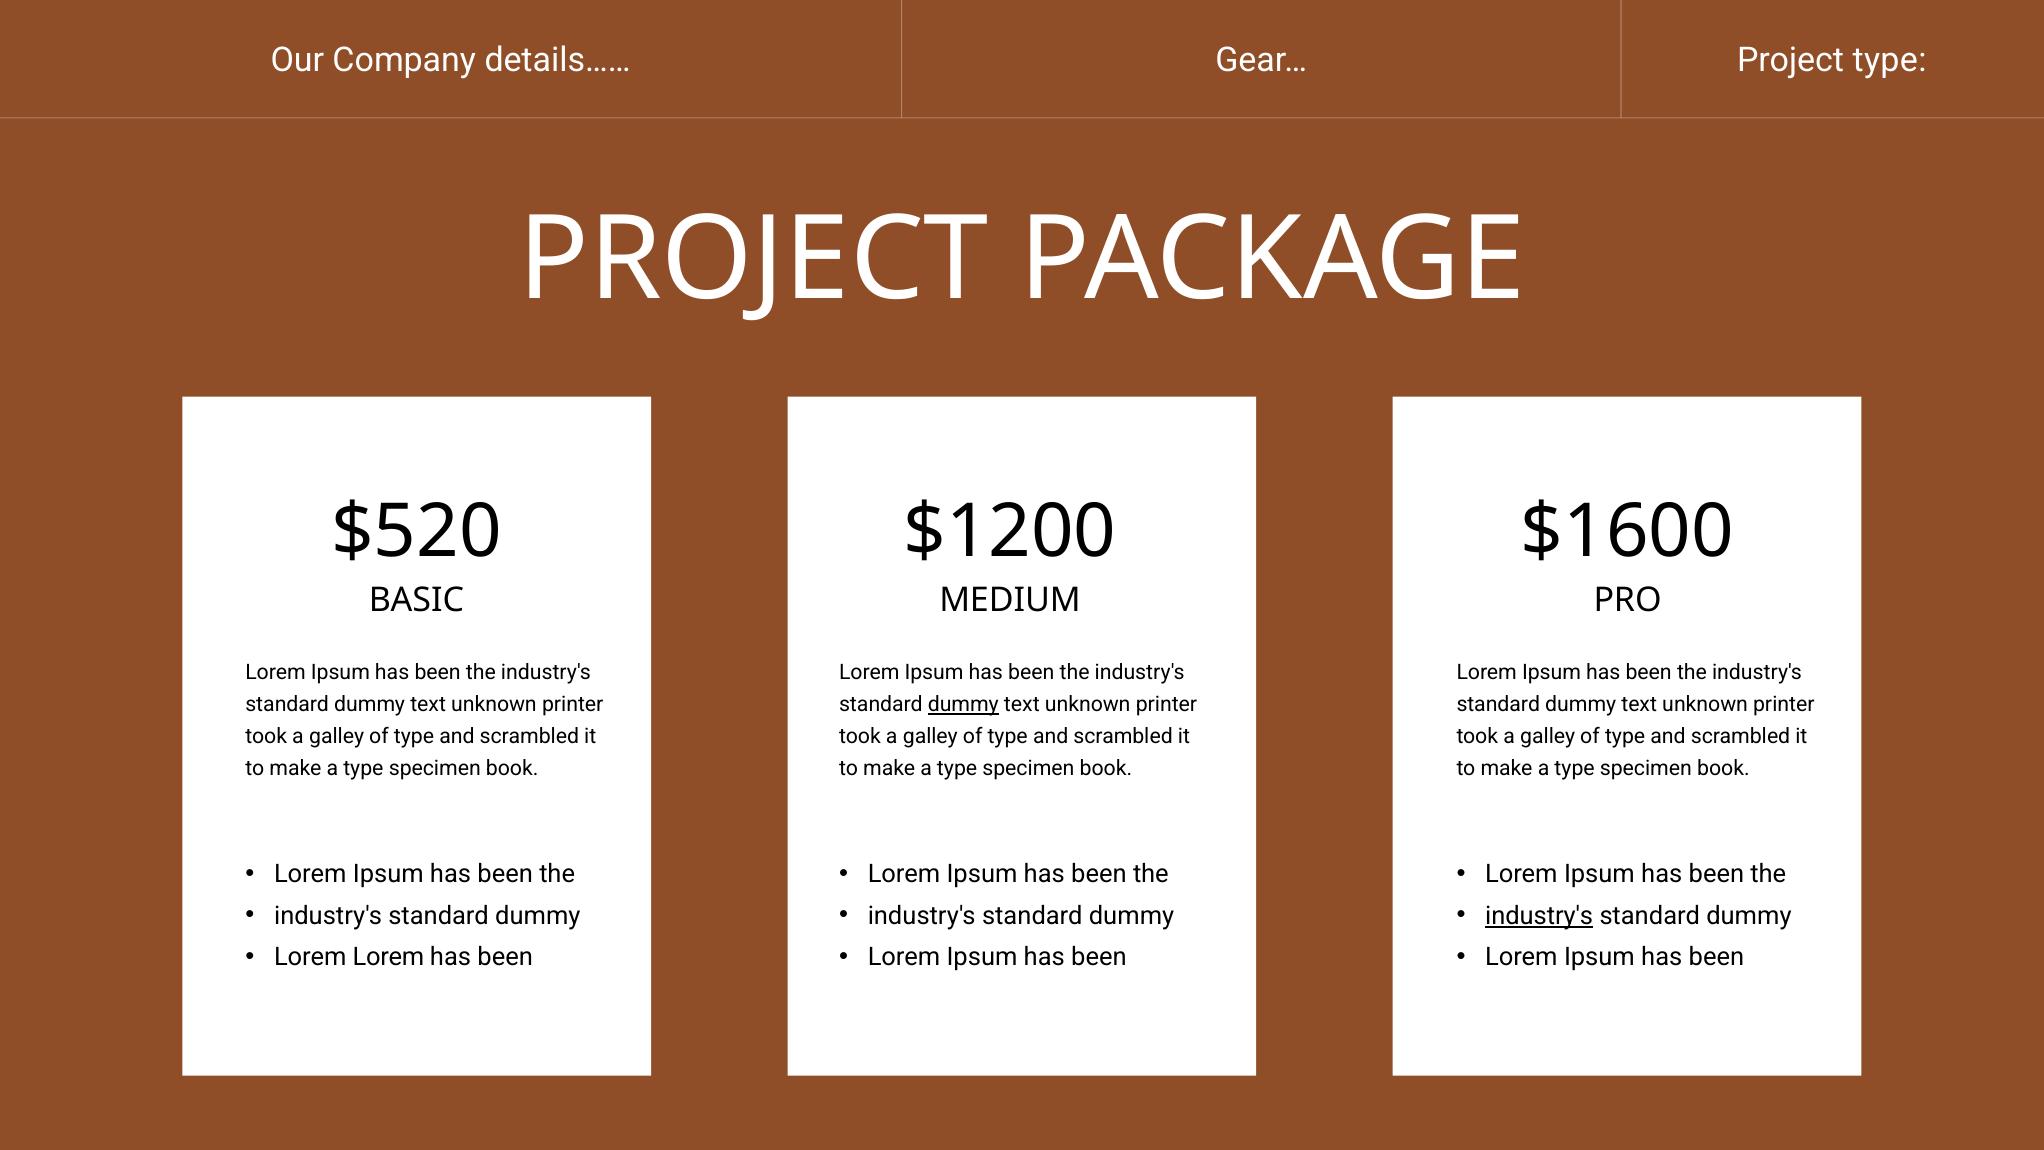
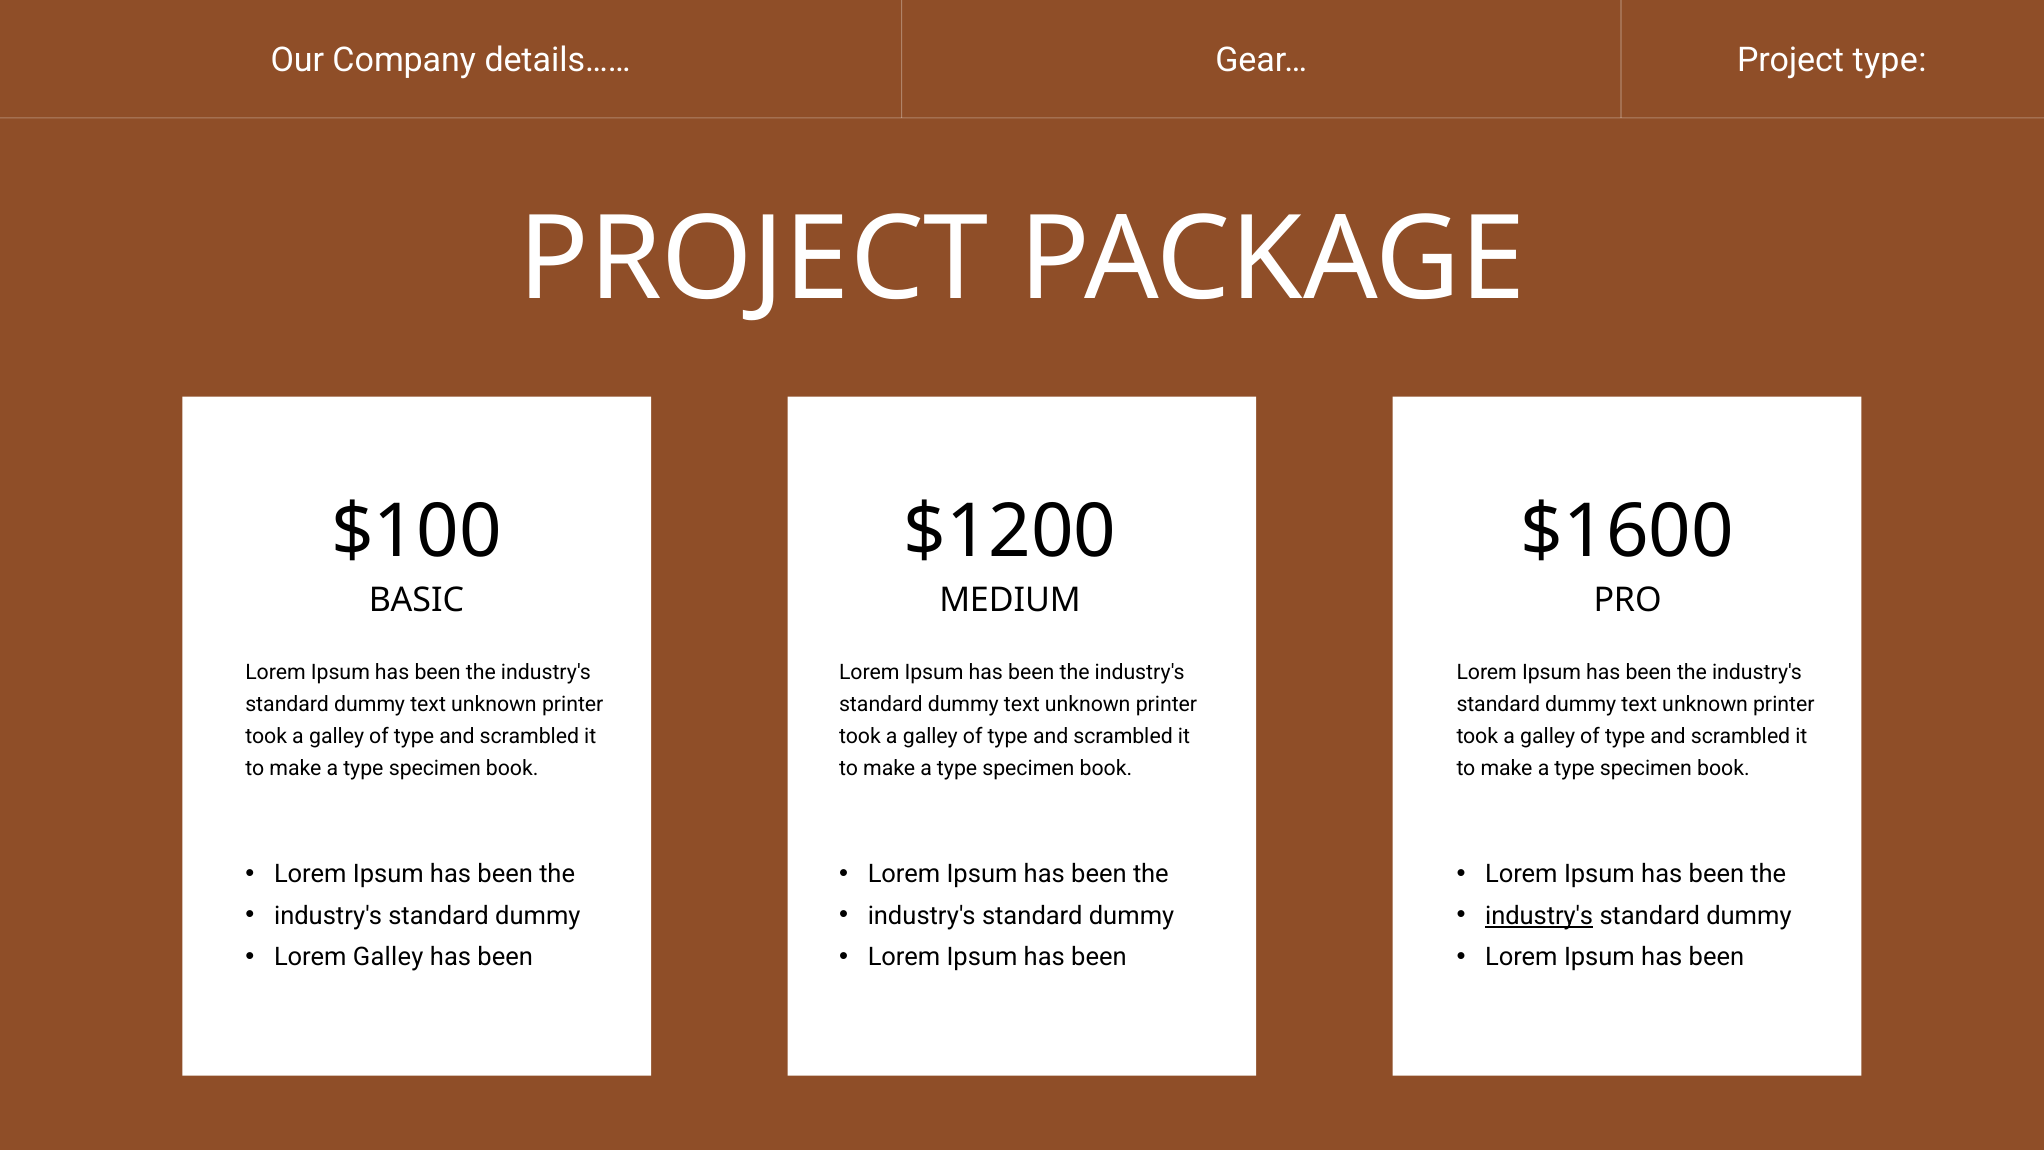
$520: $520 -> $100
dummy at (963, 705) underline: present -> none
Lorem Lorem: Lorem -> Galley
